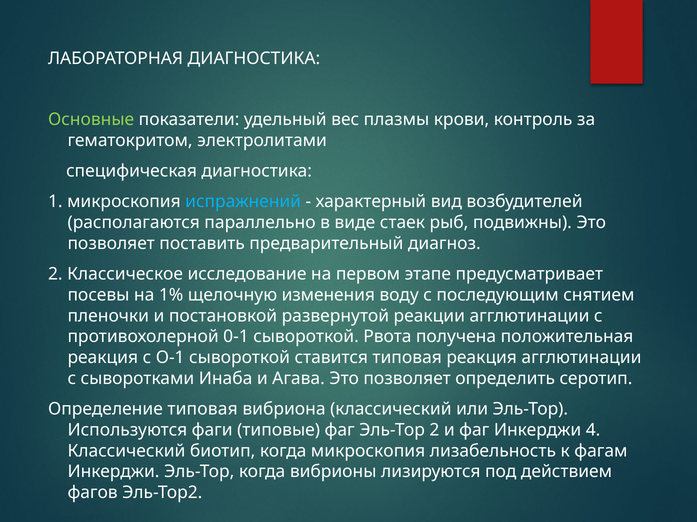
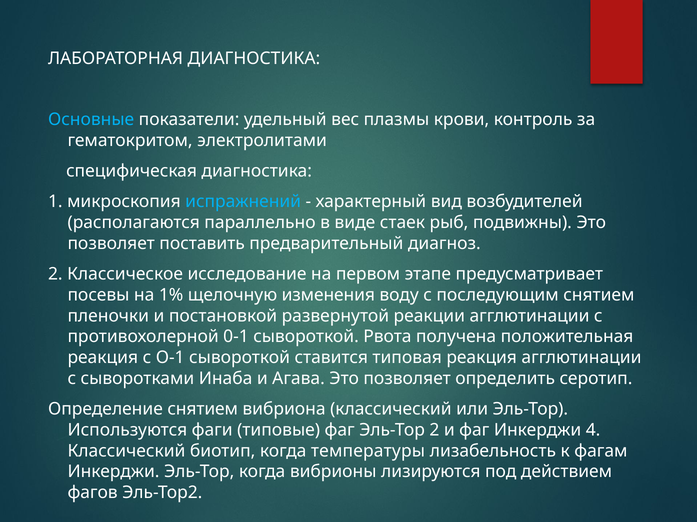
Основные colour: light green -> light blue
Определение типовая: типовая -> снятием
когда микроскопия: микроскопия -> температуры
